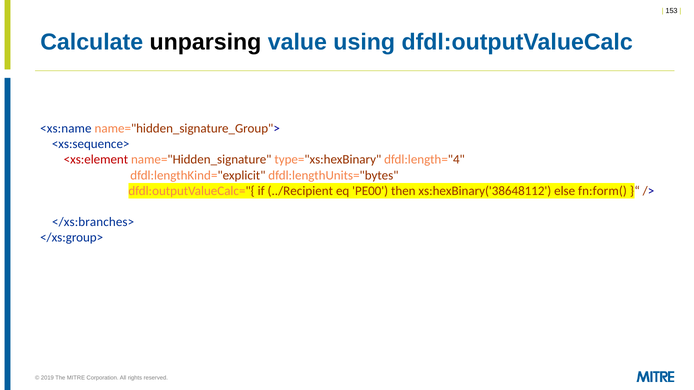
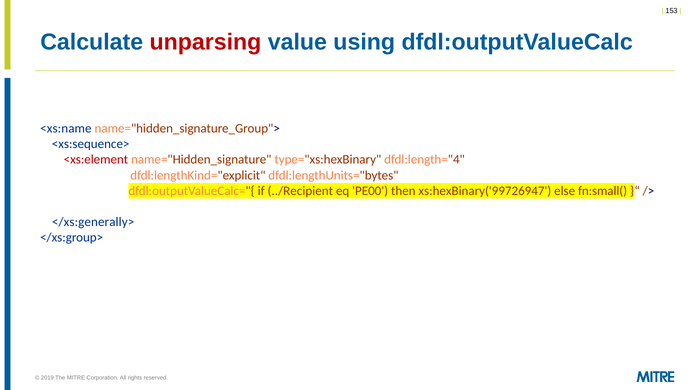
unparsing colour: black -> red
xs:hexBinary('38648112: xs:hexBinary('38648112 -> xs:hexBinary('99726947
fn:form(: fn:form( -> fn:small(
</xs:branches>: </xs:branches> -> </xs:generally>
